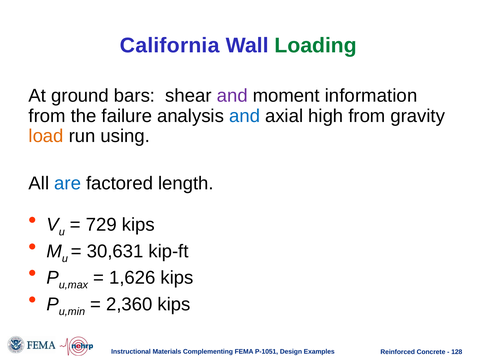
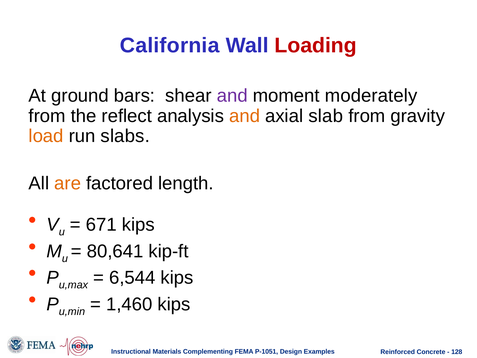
Loading colour: green -> red
information: information -> moderately
failure: failure -> reflect
and at (245, 116) colour: blue -> orange
high: high -> slab
using: using -> slabs
are colour: blue -> orange
729: 729 -> 671
30,631: 30,631 -> 80,641
1,626: 1,626 -> 6,544
2,360: 2,360 -> 1,460
